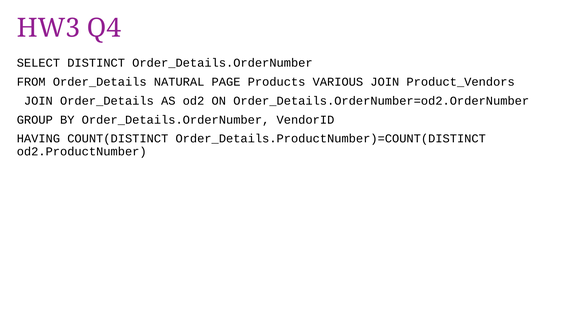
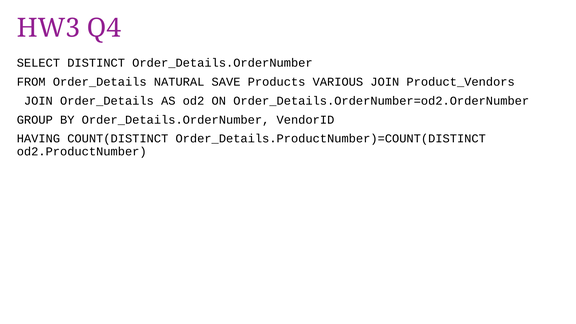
PAGE: PAGE -> SAVE
